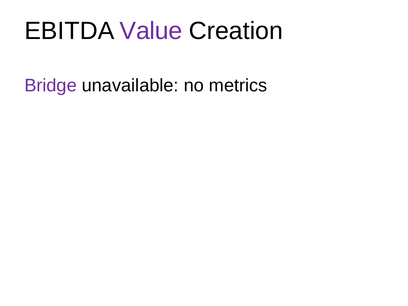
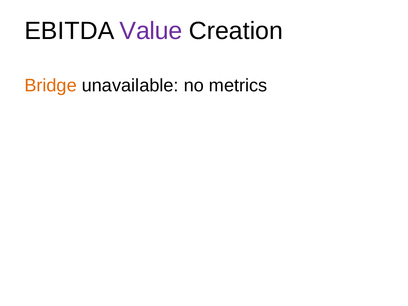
Bridge colour: purple -> orange
